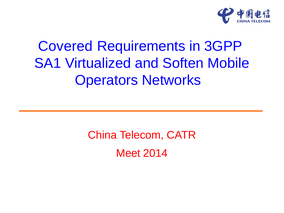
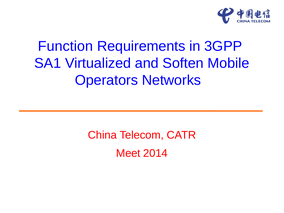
Covered: Covered -> Function
